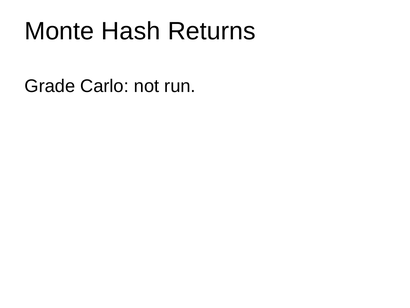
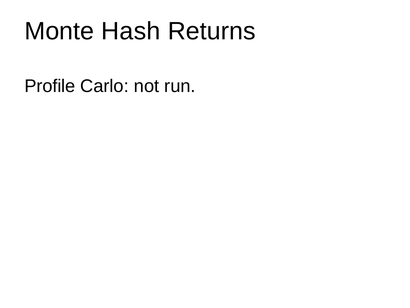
Grade: Grade -> Profile
